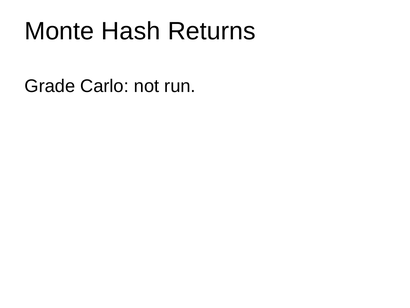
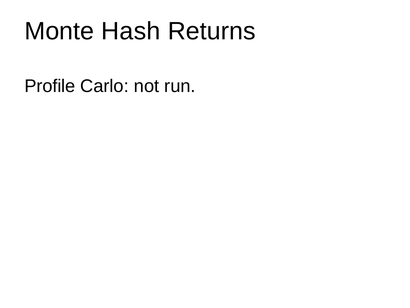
Grade: Grade -> Profile
